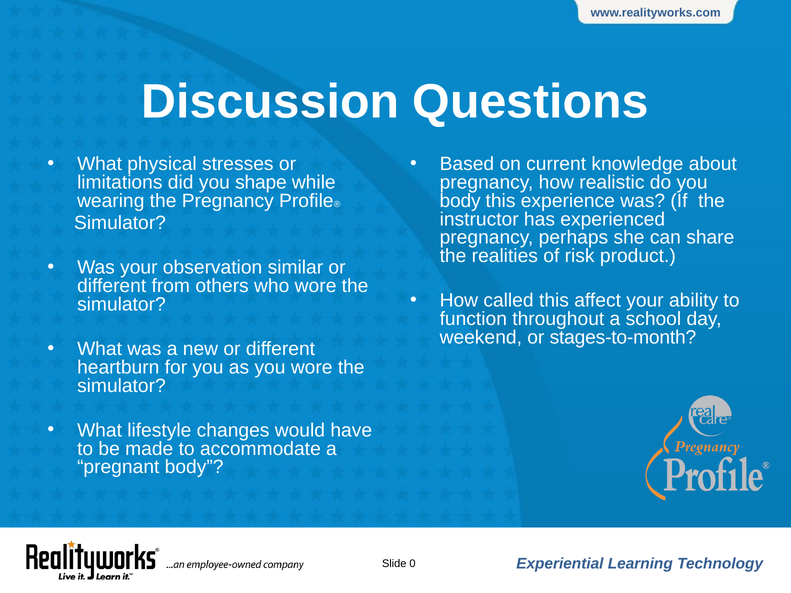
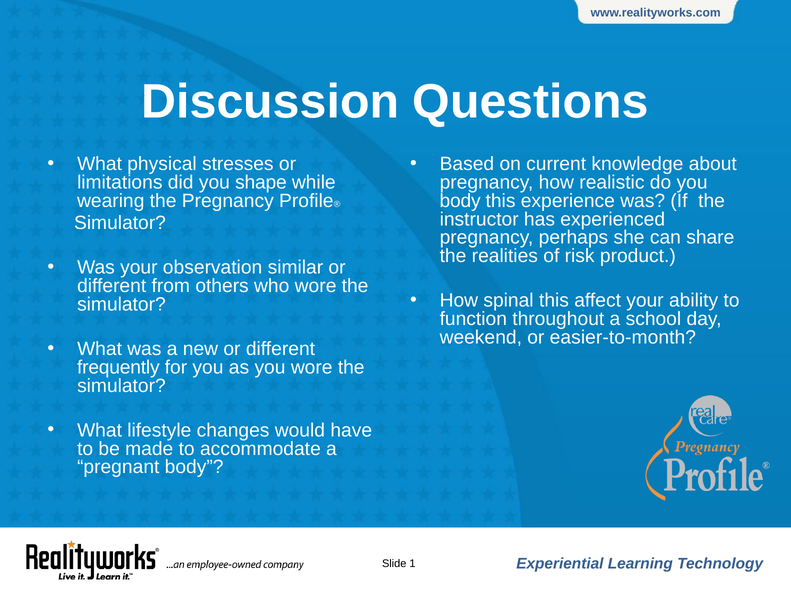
called: called -> spinal
stages-to-month: stages-to-month -> easier-to-month
heartburn: heartburn -> frequently
0: 0 -> 1
